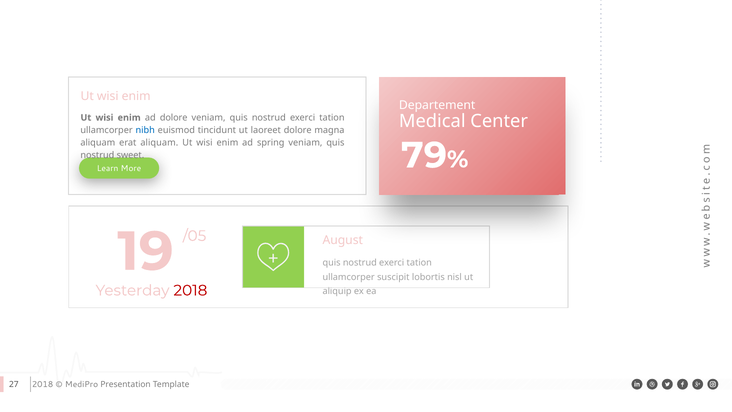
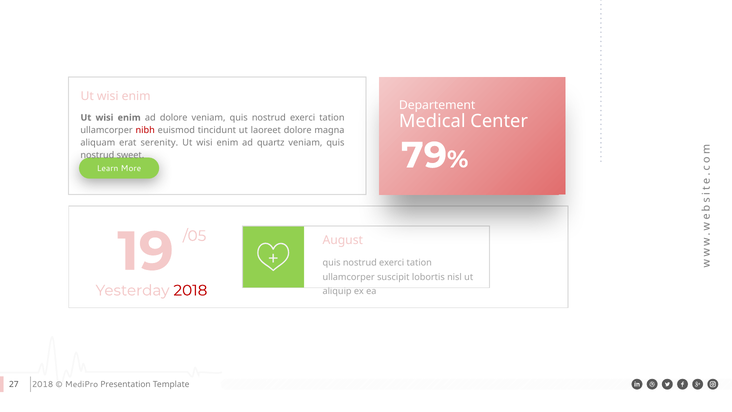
nibh colour: blue -> red
erat aliquam: aliquam -> serenity
spring: spring -> quartz
